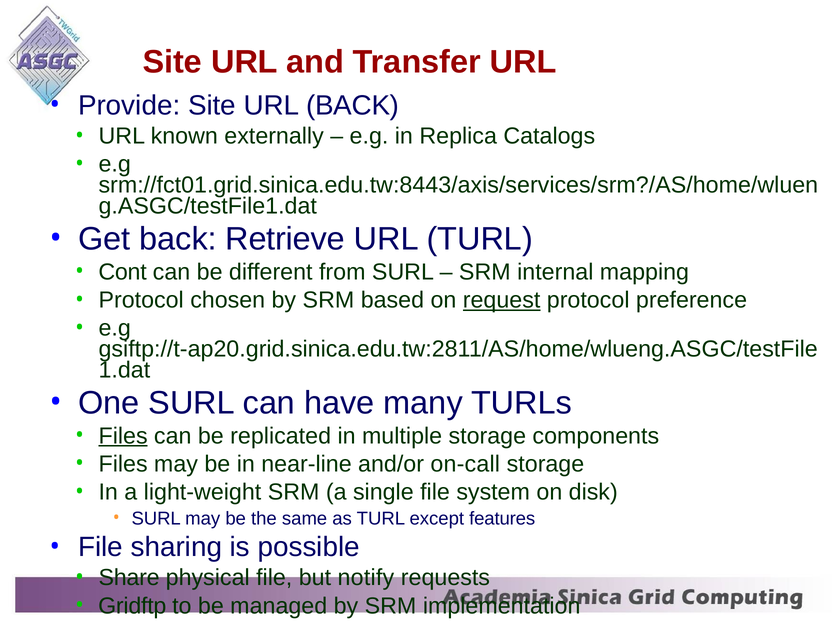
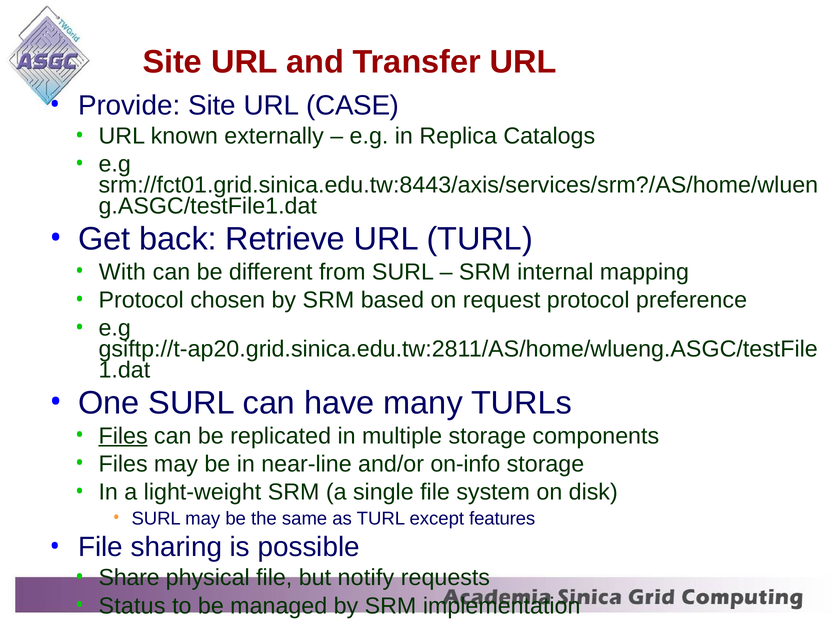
URL BACK: BACK -> CASE
Cont: Cont -> With
request underline: present -> none
on-call: on-call -> on-info
Gridftp: Gridftp -> Status
